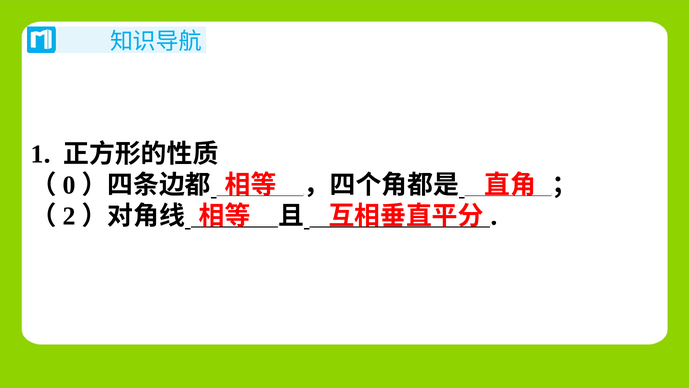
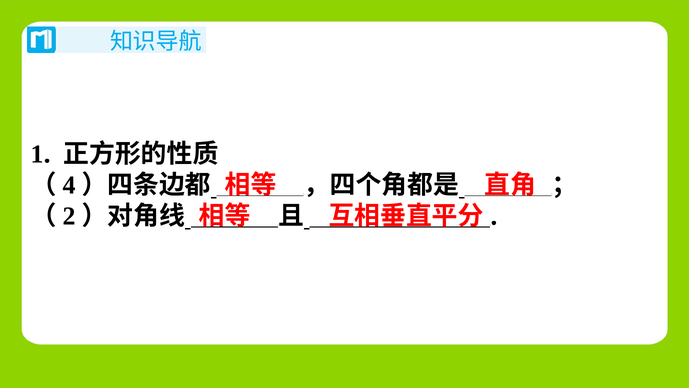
0: 0 -> 4
